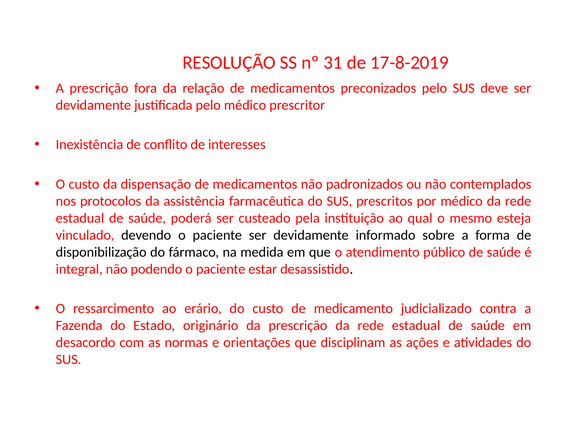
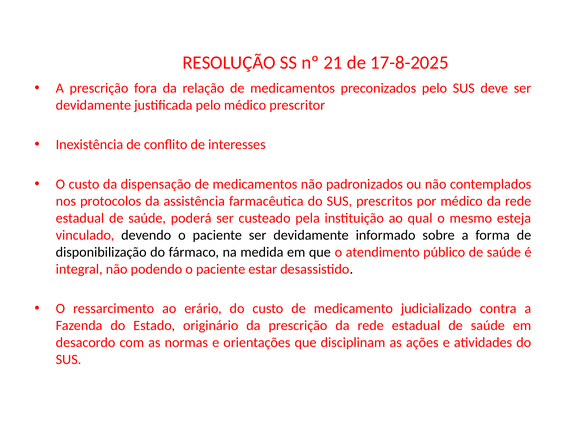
31: 31 -> 21
17-8-2019: 17-8-2019 -> 17-8-2025
